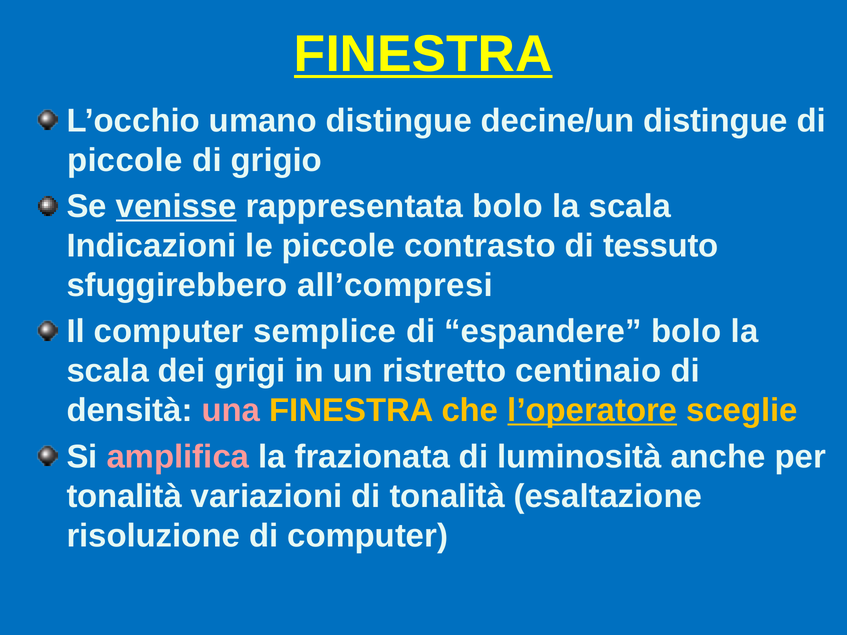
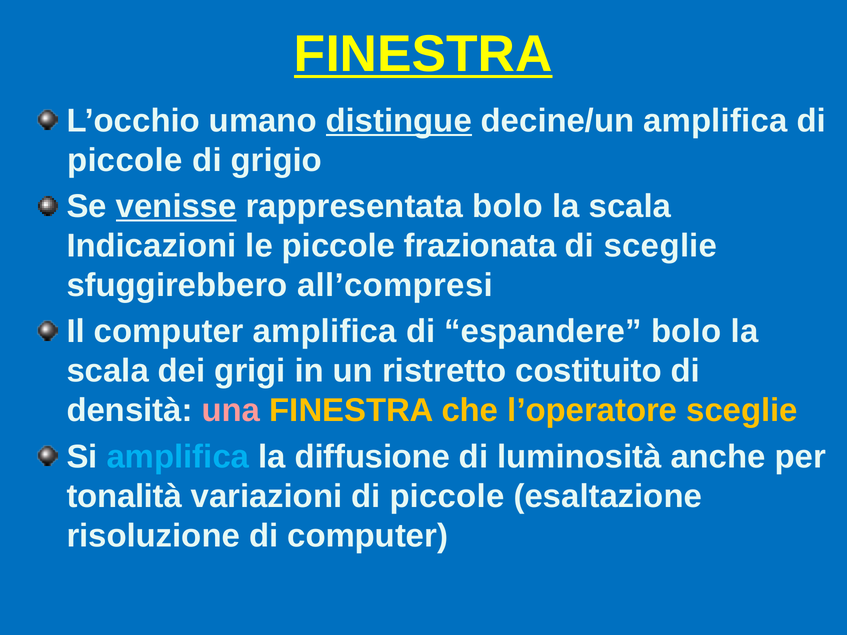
distingue at (399, 121) underline: none -> present
decine/un distingue: distingue -> amplifica
contrasto: contrasto -> frazionata
di tessuto: tessuto -> sceglie
computer semplice: semplice -> amplifica
centinaio: centinaio -> costituito
l’operatore underline: present -> none
amplifica at (178, 457) colour: pink -> light blue
frazionata: frazionata -> diffusione
variazioni di tonalità: tonalità -> piccole
